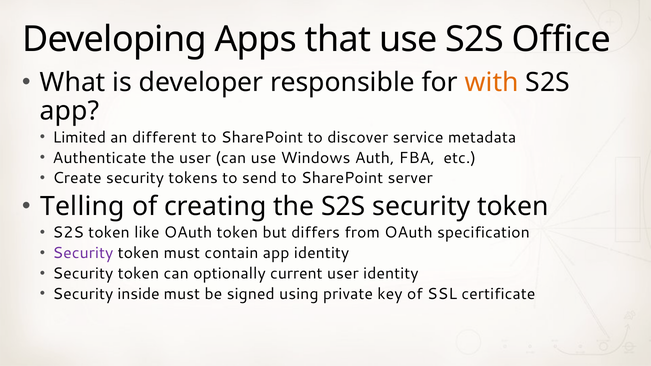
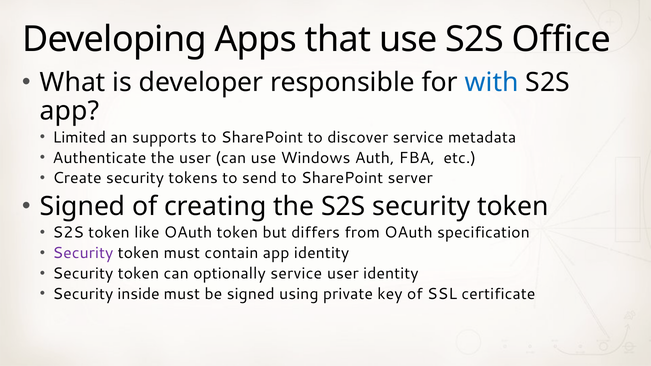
with colour: orange -> blue
different: different -> supports
Telling at (82, 206): Telling -> Signed
optionally current: current -> service
